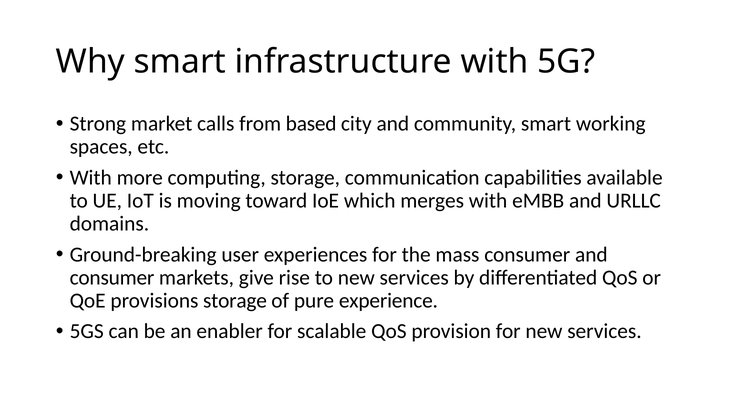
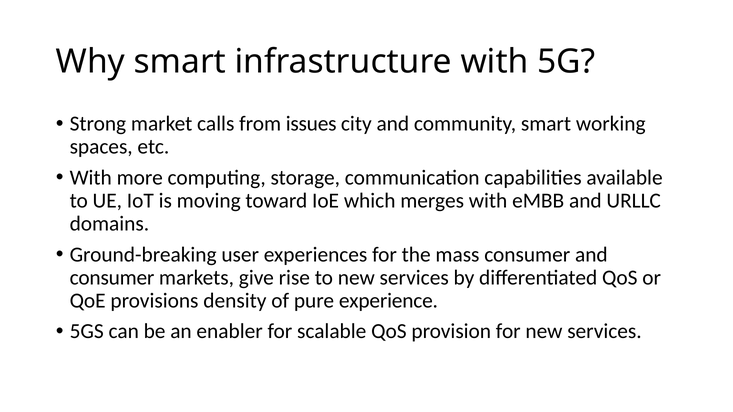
based: based -> issues
provisions storage: storage -> density
